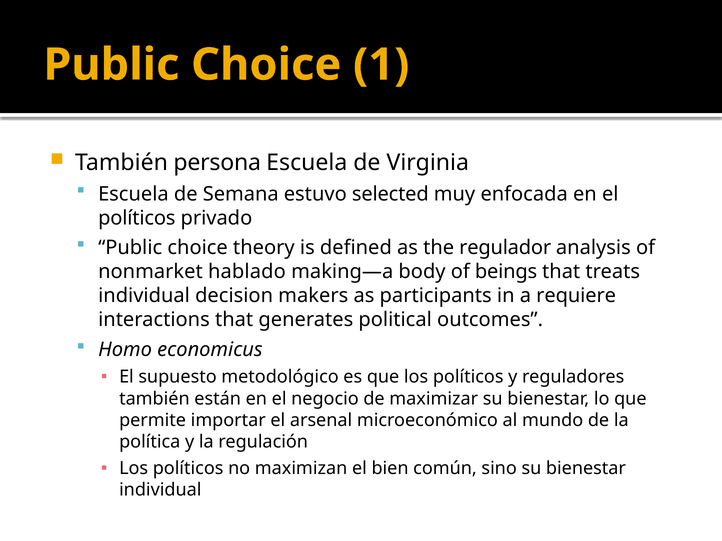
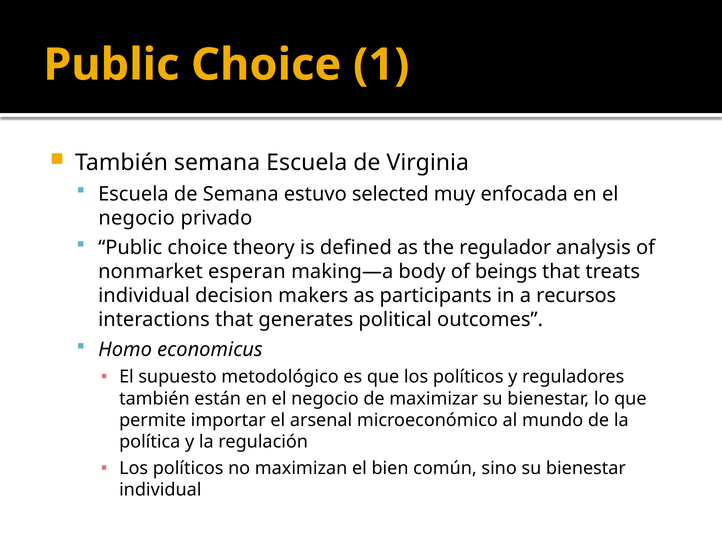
También persona: persona -> semana
políticos at (137, 218): políticos -> negocio
hablado: hablado -> esperan
requiere: requiere -> recursos
